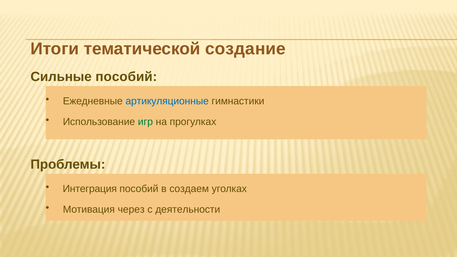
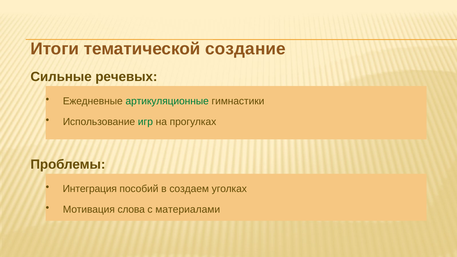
Сильные пособий: пособий -> речевых
артикуляционные colour: blue -> green
через: через -> слова
деятельности: деятельности -> материалами
